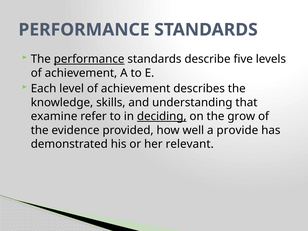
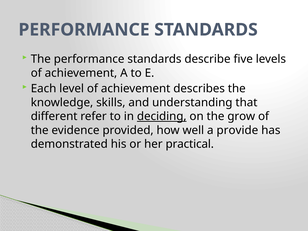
performance at (89, 59) underline: present -> none
examine: examine -> different
relevant: relevant -> practical
